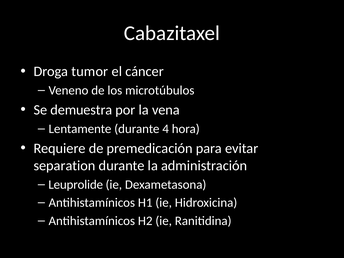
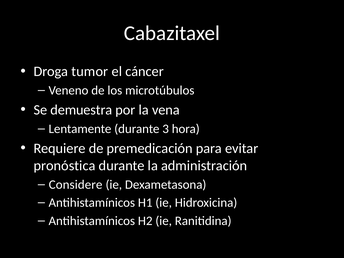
4: 4 -> 3
separation: separation -> pronóstica
Leuprolide: Leuprolide -> Considere
